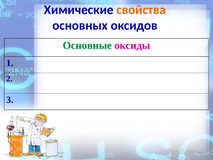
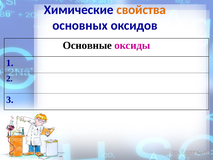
Основные colour: green -> black
